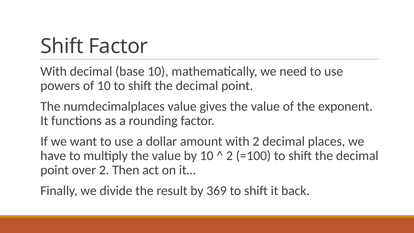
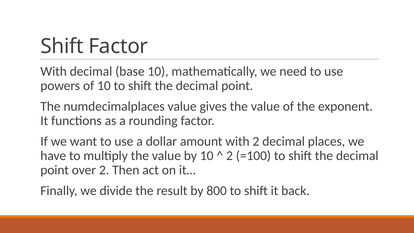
369: 369 -> 800
